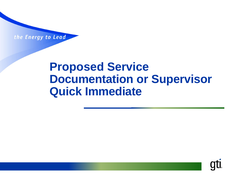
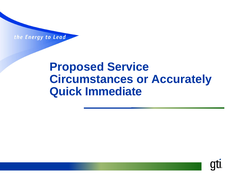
Documentation: Documentation -> Circumstances
Supervisor: Supervisor -> Accurately
